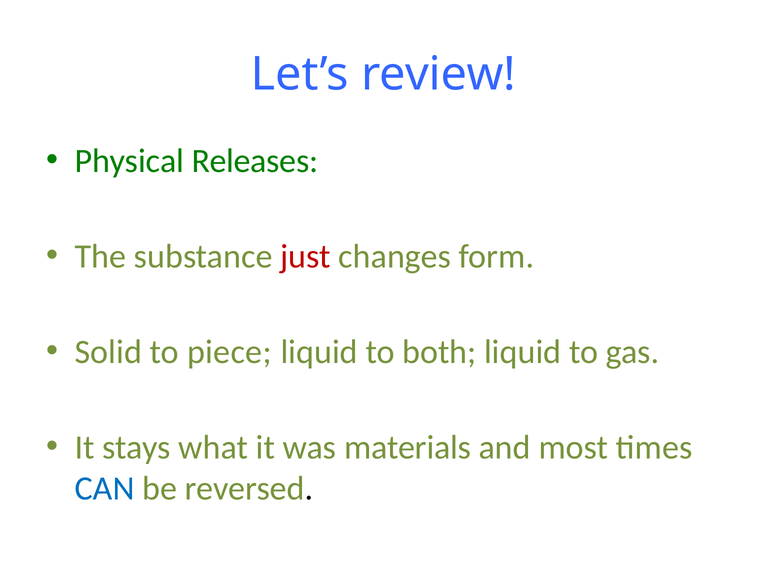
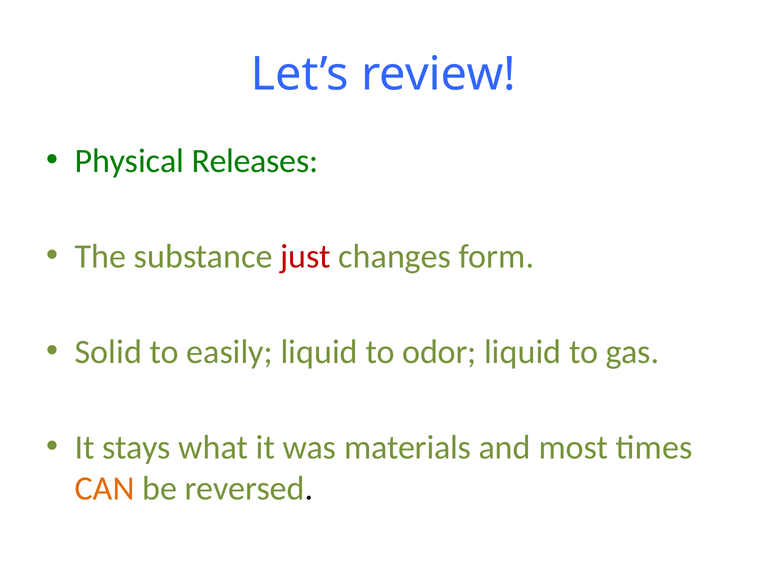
piece: piece -> easily
both: both -> odor
CAN colour: blue -> orange
